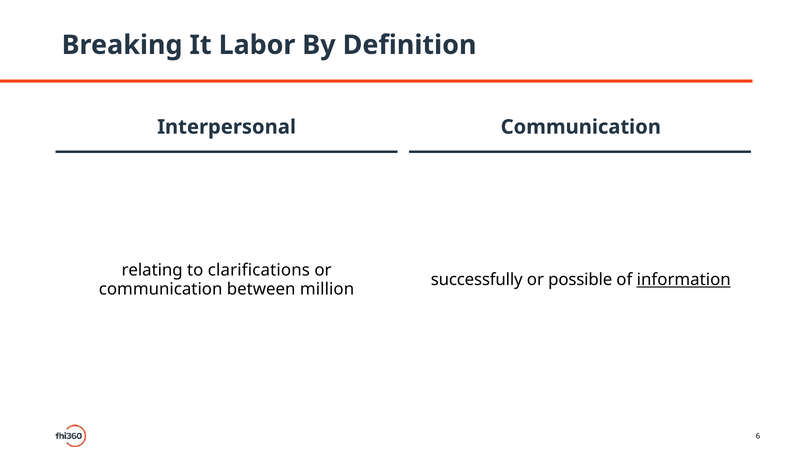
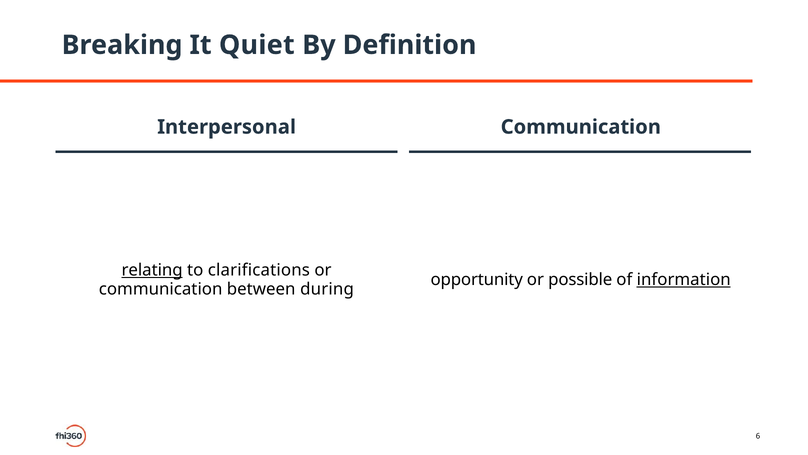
Labor: Labor -> Quiet
relating underline: none -> present
successfully: successfully -> opportunity
million: million -> during
